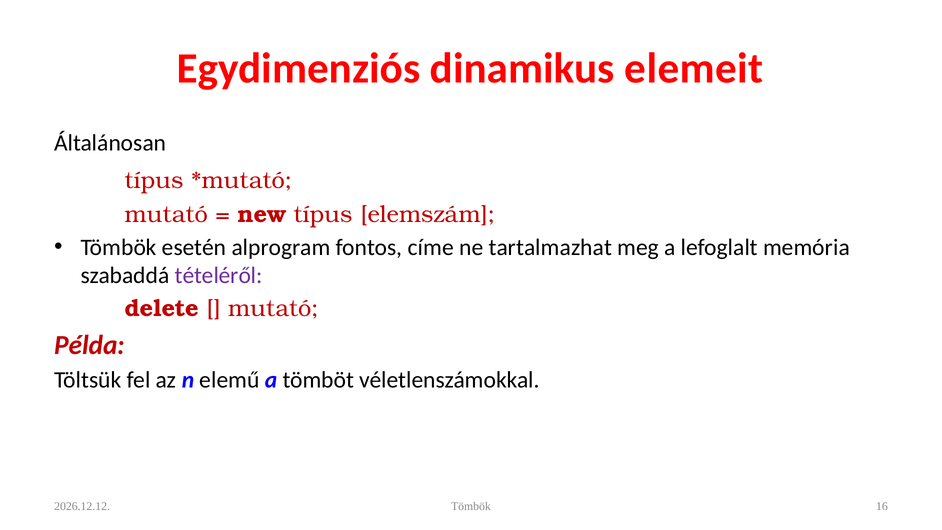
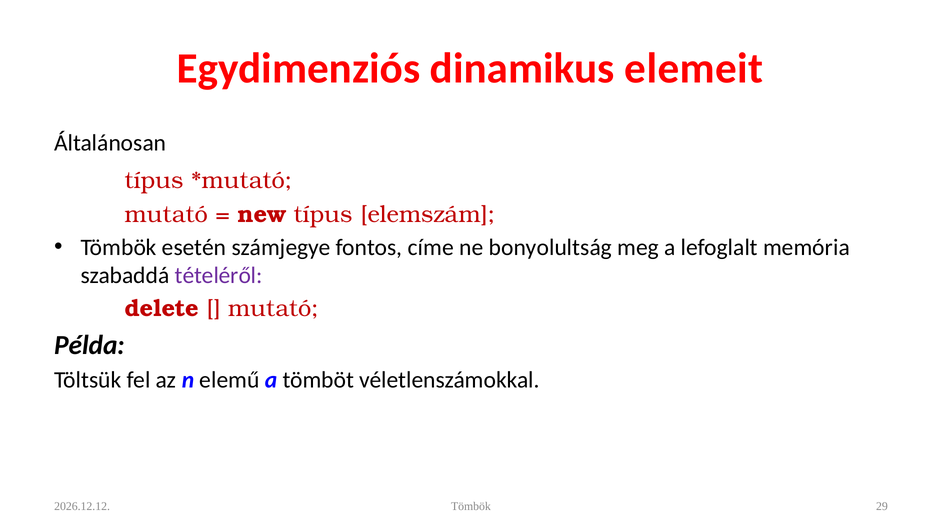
alprogram: alprogram -> számjegye
tartalmazhat: tartalmazhat -> bonyolultság
Példa colour: red -> black
16: 16 -> 29
